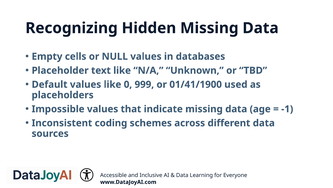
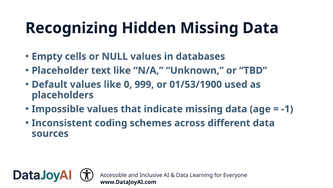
01/41/1900: 01/41/1900 -> 01/53/1900
